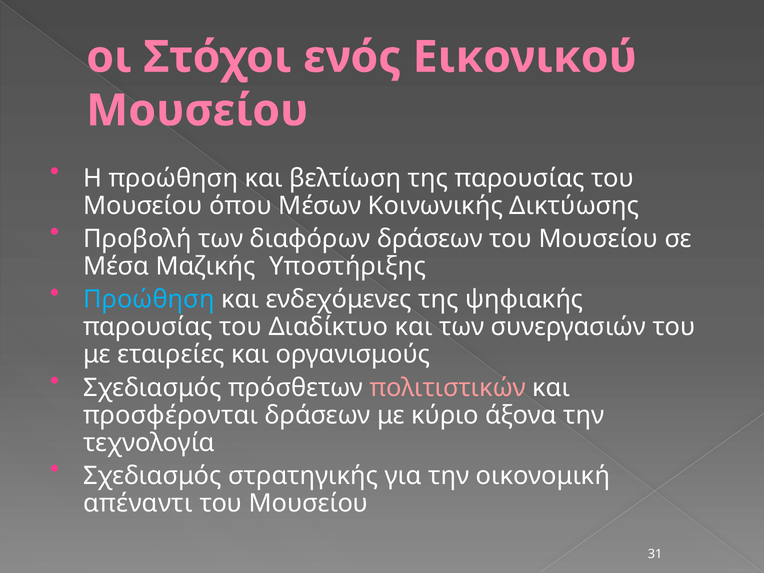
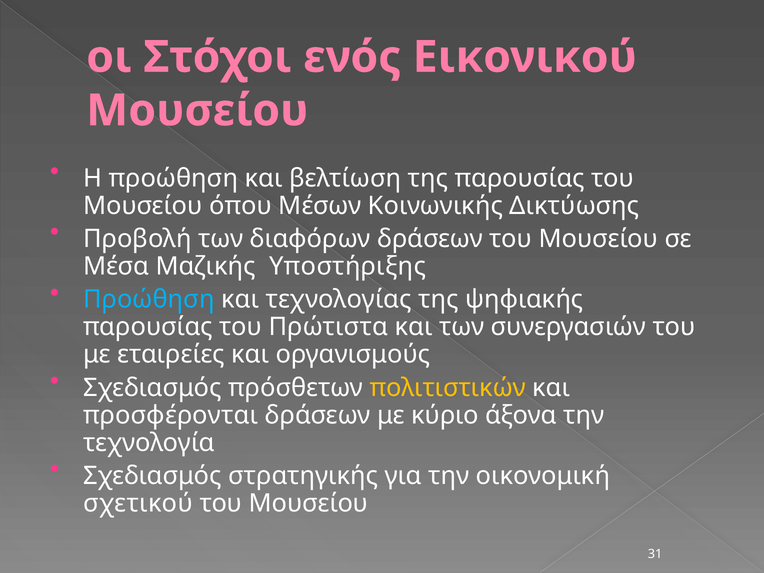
ενδεχόμενες: ενδεχόμενες -> τεχνολογίας
Διαδίκτυο: Διαδίκτυο -> Πρώτιστα
πολιτιστικών colour: pink -> yellow
απέναντι: απέναντι -> σχετικού
